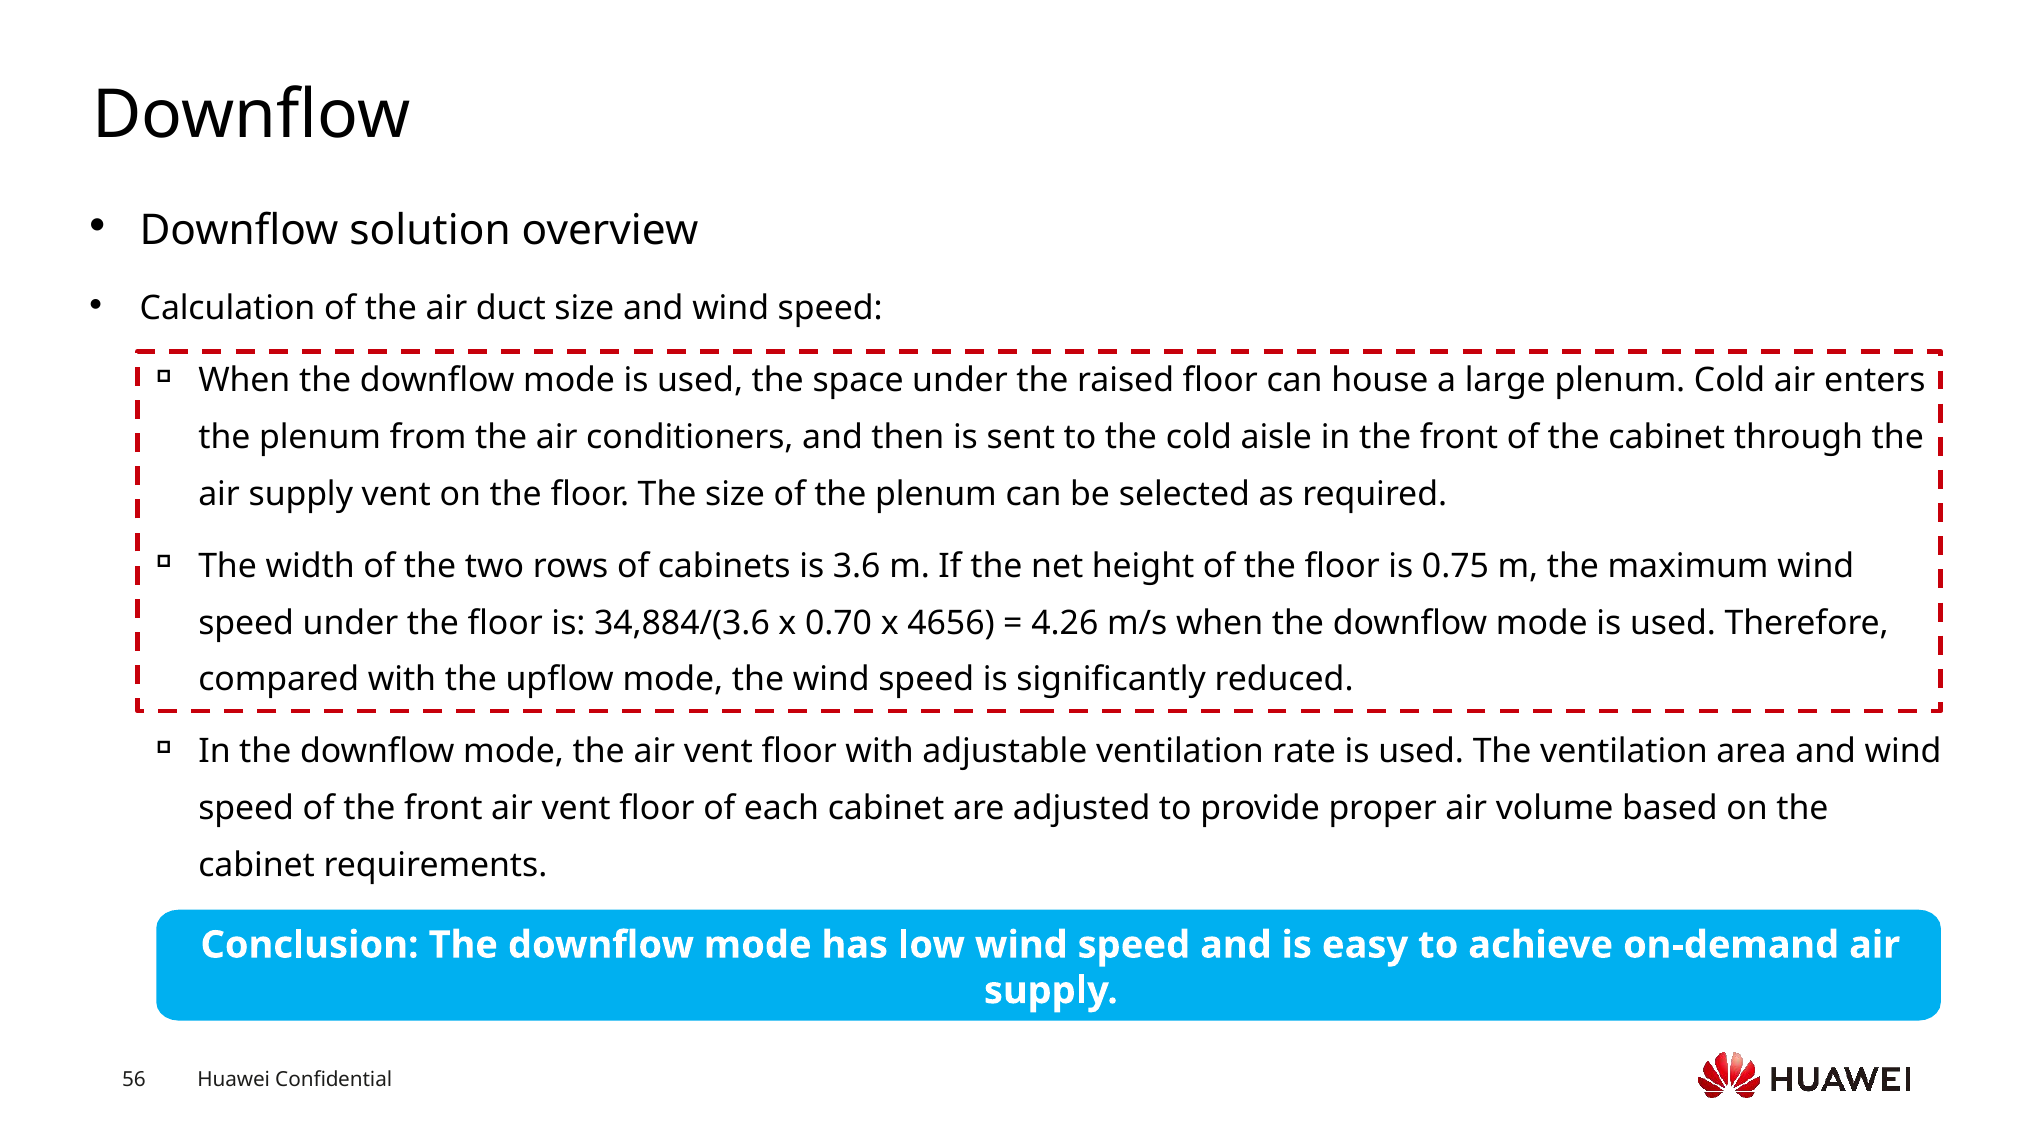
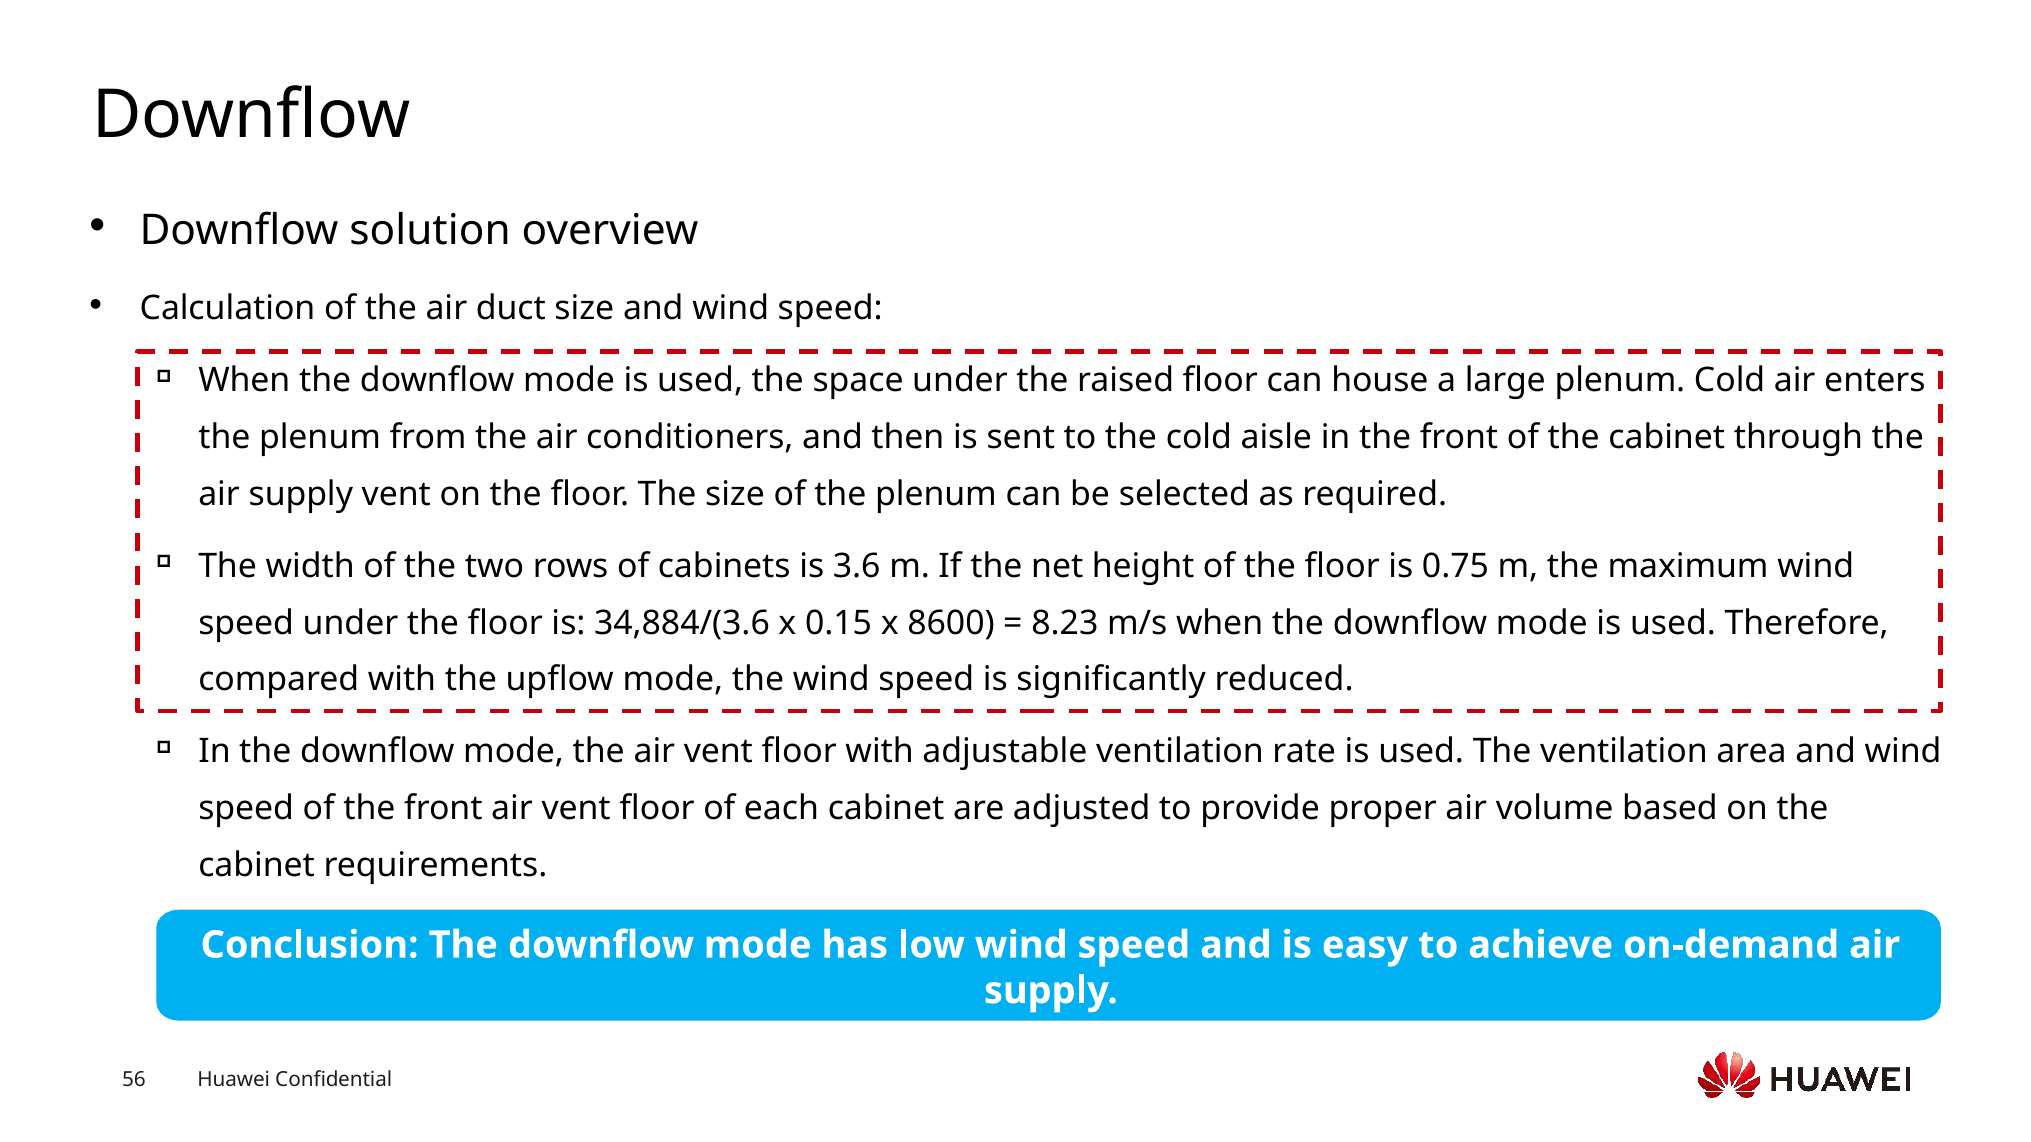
0.70: 0.70 -> 0.15
4656: 4656 -> 8600
4.26: 4.26 -> 8.23
